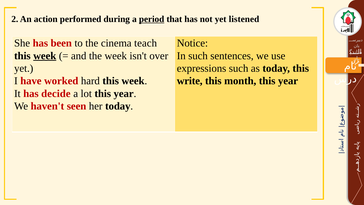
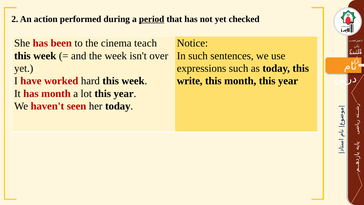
listened: listened -> checked
week at (45, 56) underline: present -> none
has decide: decide -> month
